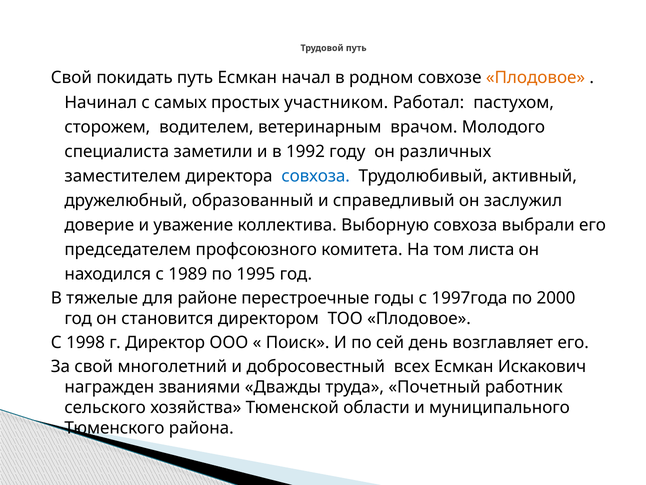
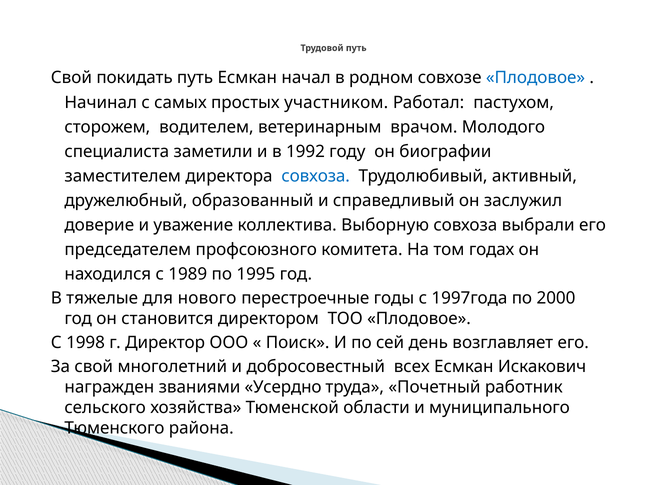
Плодовое at (536, 78) colour: orange -> blue
различных: различных -> биографии
листа: листа -> годах
районе: районе -> нового
Дважды: Дважды -> Усердно
